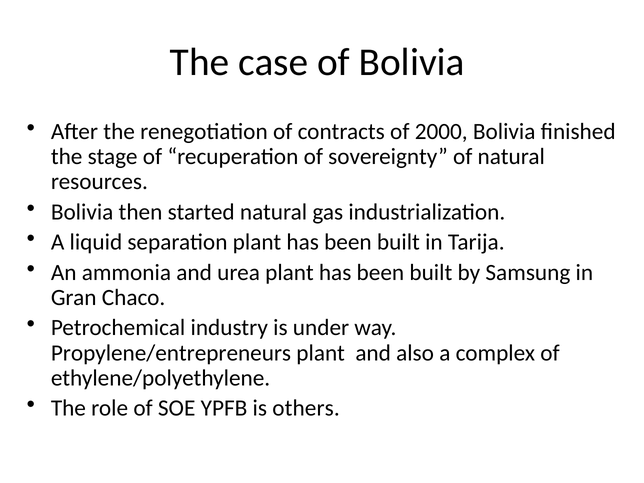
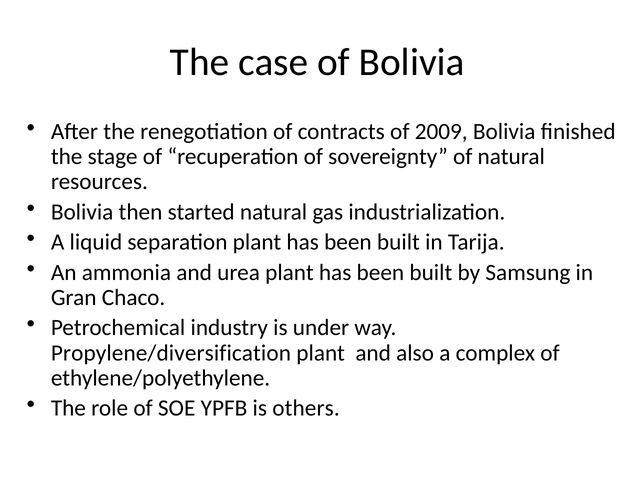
2000: 2000 -> 2009
Propylene/entrepreneurs: Propylene/entrepreneurs -> Propylene/diversification
